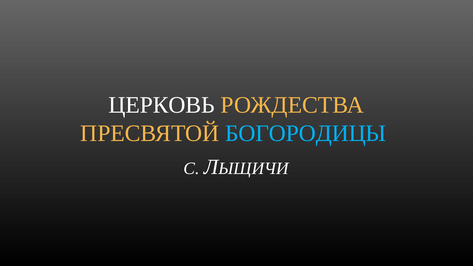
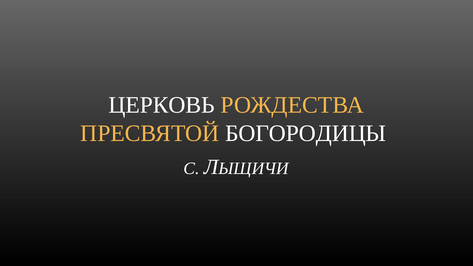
БОГОРОДИЦЫ colour: light blue -> white
